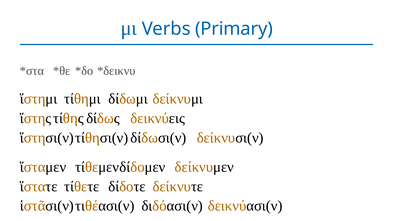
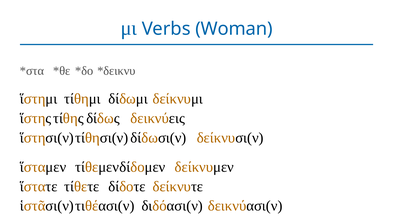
Primary: Primary -> Woman
